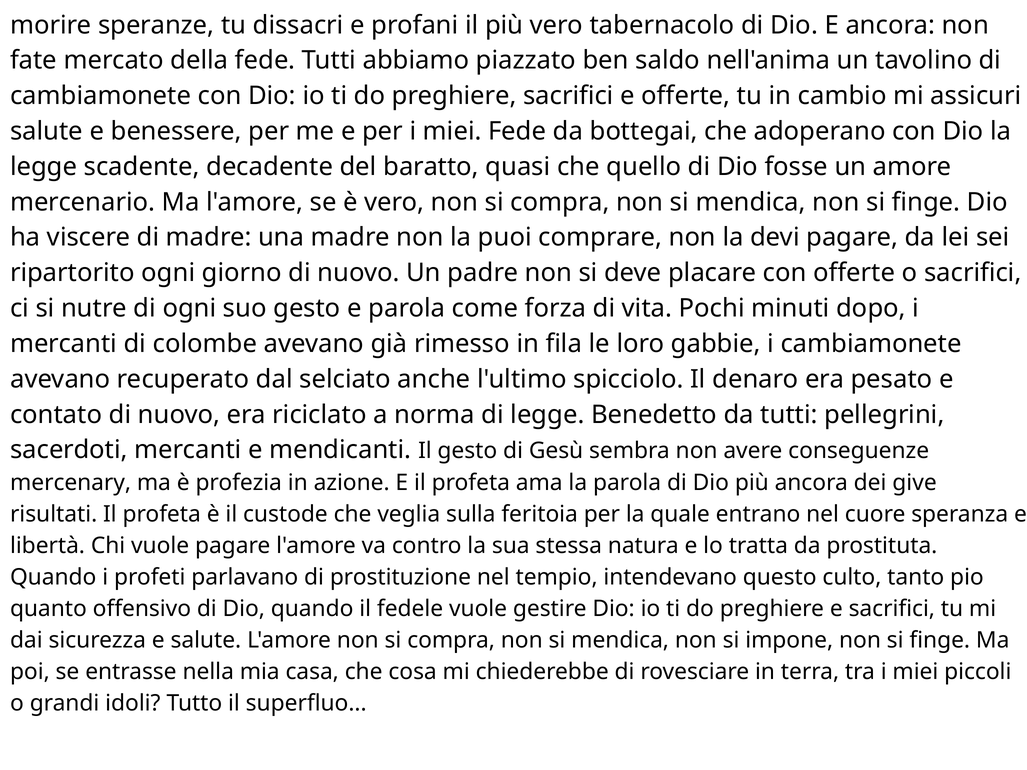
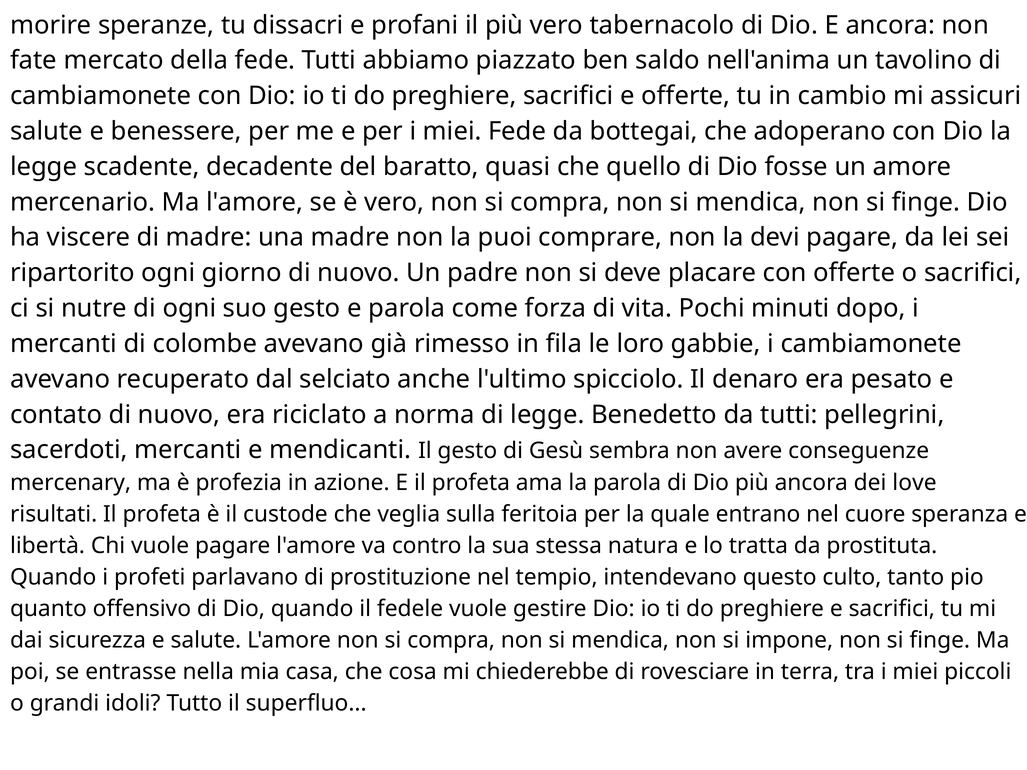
give: give -> love
